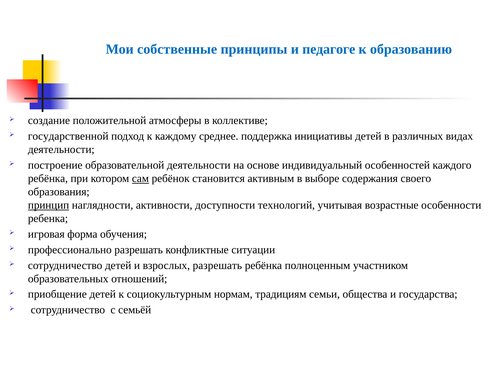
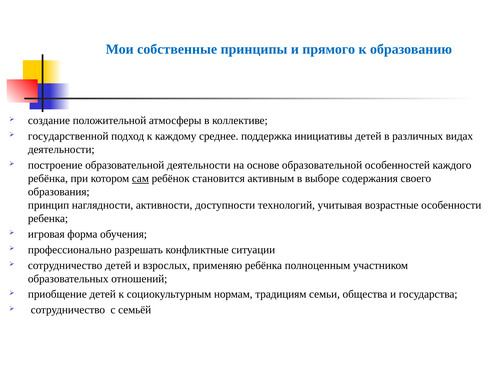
педагоге: педагоге -> прямого
основе индивидуальный: индивидуальный -> образовательной
принцип underline: present -> none
взрослых разрешать: разрешать -> применяю
